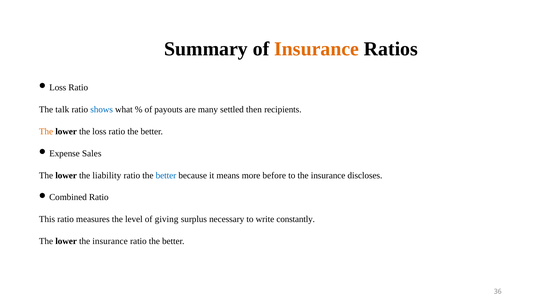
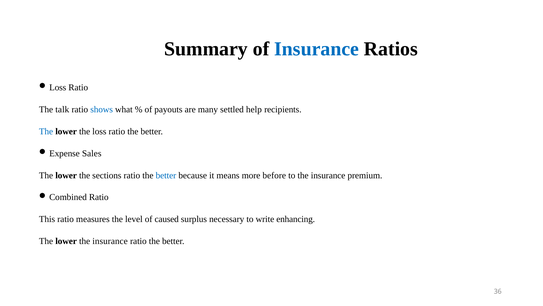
Insurance at (317, 49) colour: orange -> blue
then: then -> help
The at (46, 131) colour: orange -> blue
liability: liability -> sections
discloses: discloses -> premium
giving: giving -> caused
constantly: constantly -> enhancing
